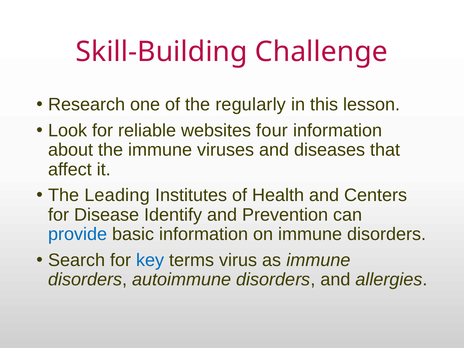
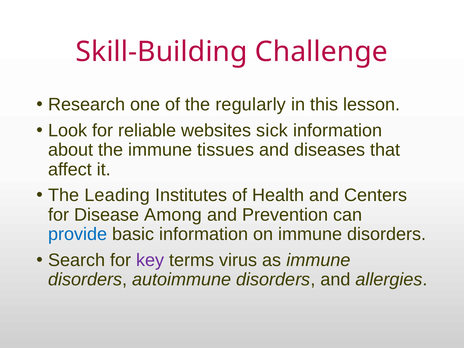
four: four -> sick
viruses: viruses -> tissues
Identify: Identify -> Among
key colour: blue -> purple
